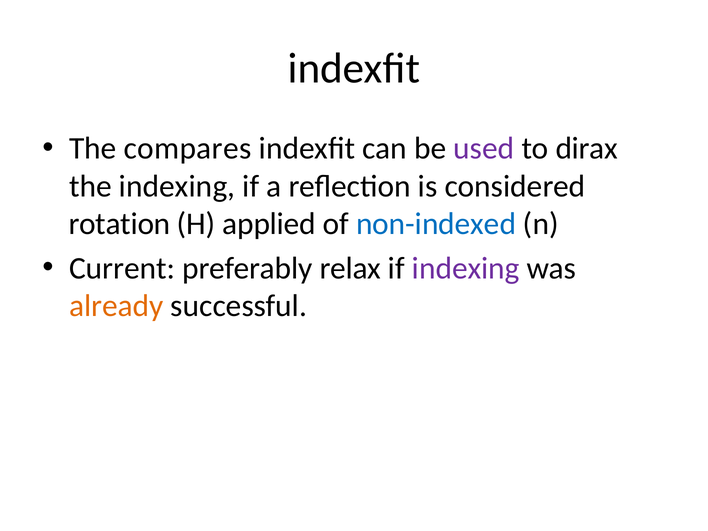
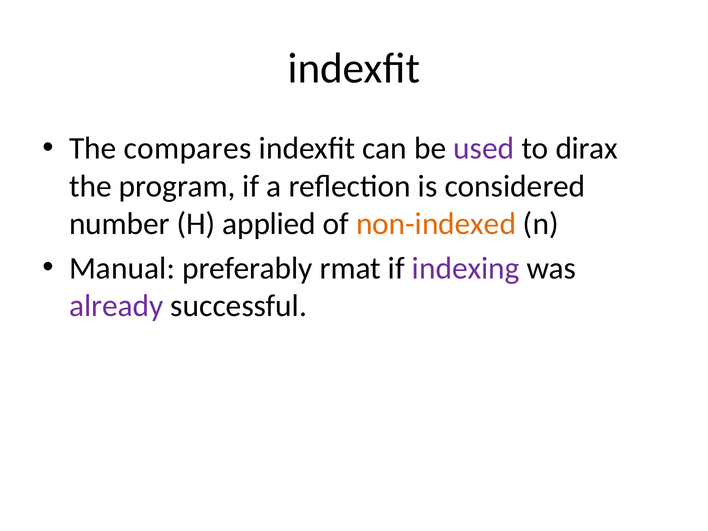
the indexing: indexing -> program
rotation: rotation -> number
non-indexed colour: blue -> orange
Current: Current -> Manual
relax: relax -> rmat
already colour: orange -> purple
